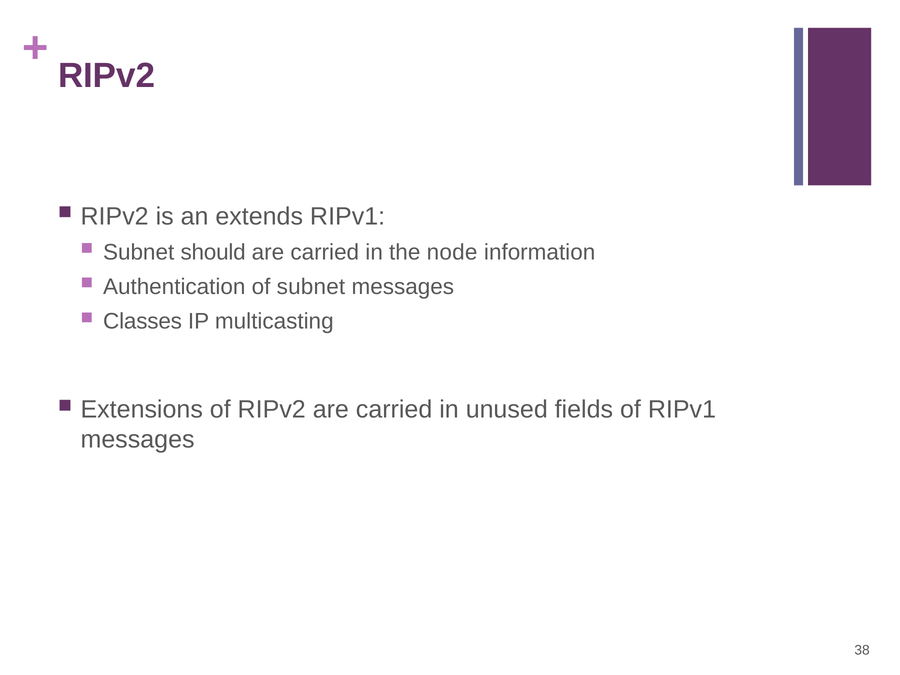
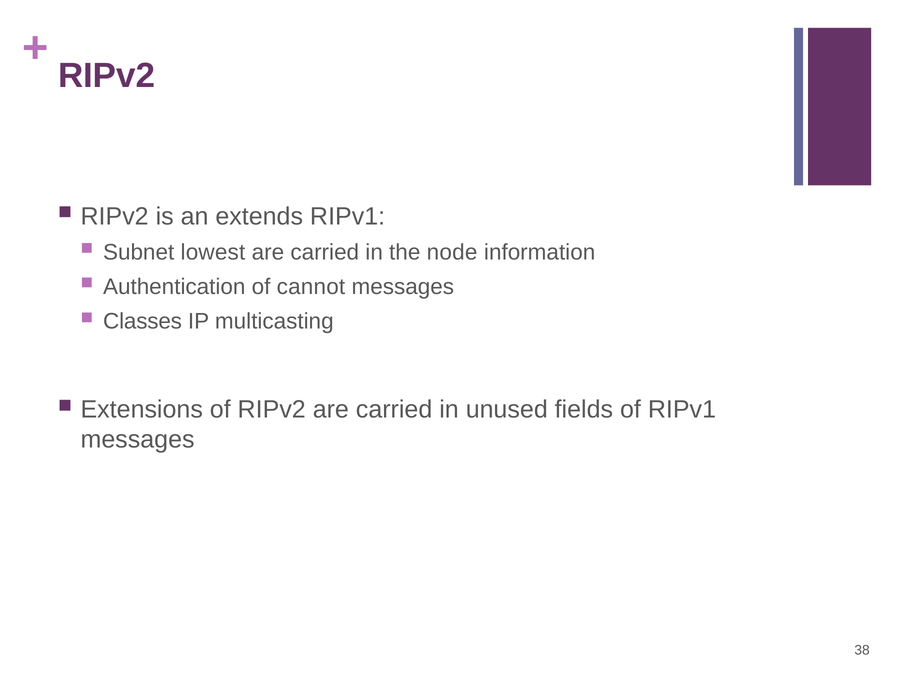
should: should -> lowest
of subnet: subnet -> cannot
